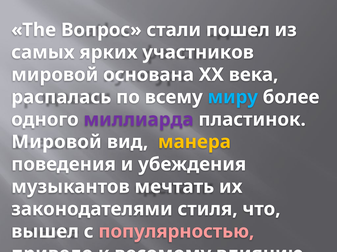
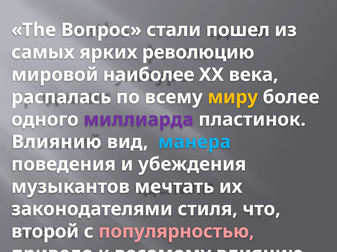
ярких участников: участников -> революцию
основана: основана -> наиболее
миру colour: light blue -> yellow
Мировой at (57, 142): Мировой -> Влиянию
манера colour: yellow -> light blue
вышел: вышел -> второй
